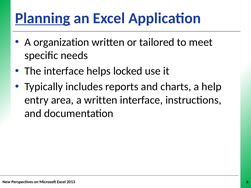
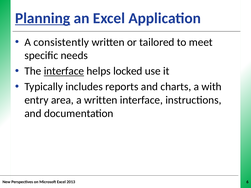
organization: organization -> consistently
interface at (64, 71) underline: none -> present
help: help -> with
